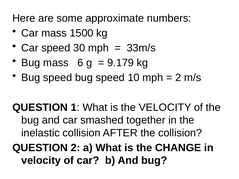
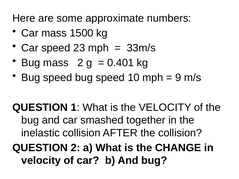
30: 30 -> 23
mass 6: 6 -> 2
9.179: 9.179 -> 0.401
2 at (178, 78): 2 -> 9
